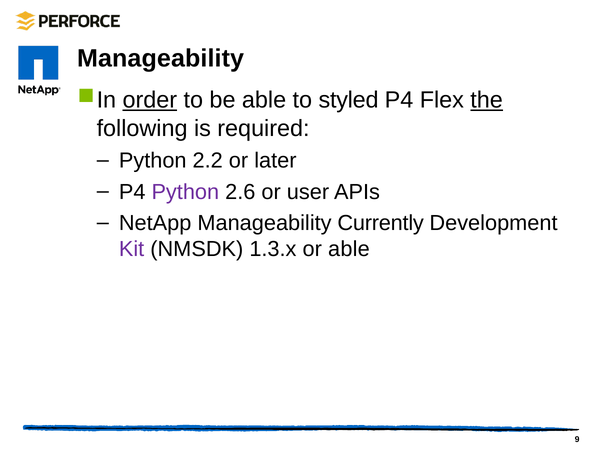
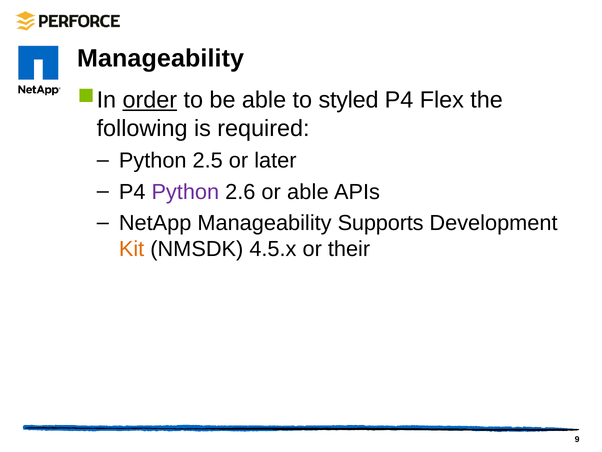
the underline: present -> none
2.2: 2.2 -> 2.5
or user: user -> able
Currently: Currently -> Supports
Kit colour: purple -> orange
1.3.x: 1.3.x -> 4.5.x
or able: able -> their
